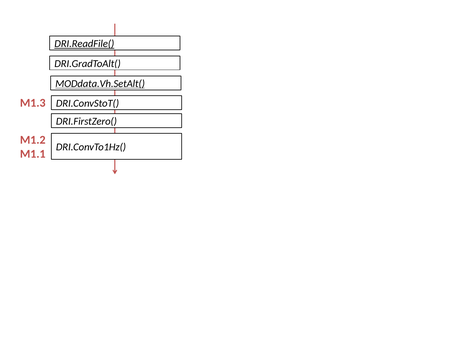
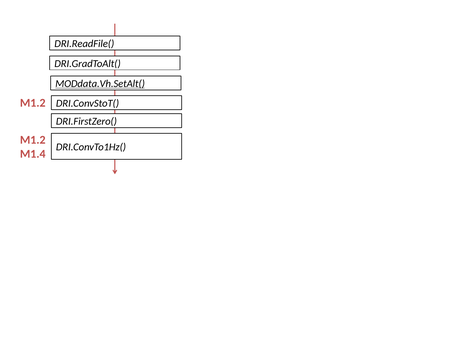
DRI.ReadFile( underline: present -> none
M1.3 at (33, 103): M1.3 -> M1.2
M1.1: M1.1 -> M1.4
